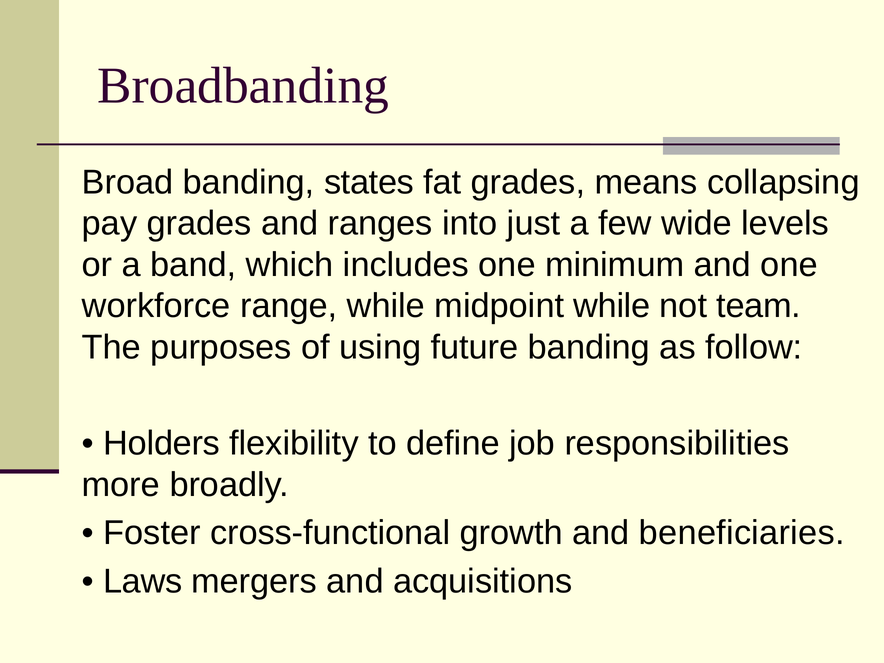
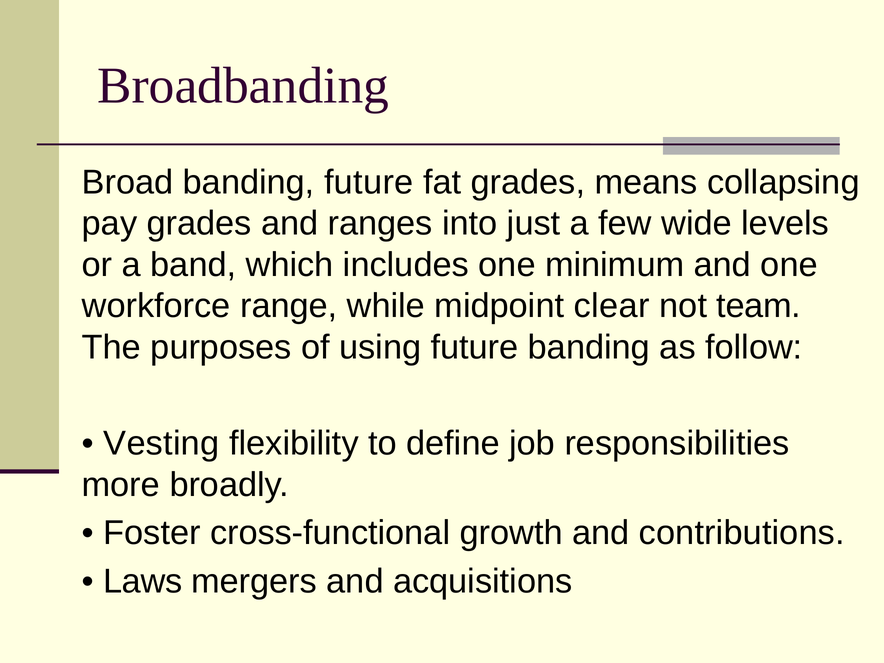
banding states: states -> future
midpoint while: while -> clear
Holders: Holders -> Vesting
beneficiaries: beneficiaries -> contributions
